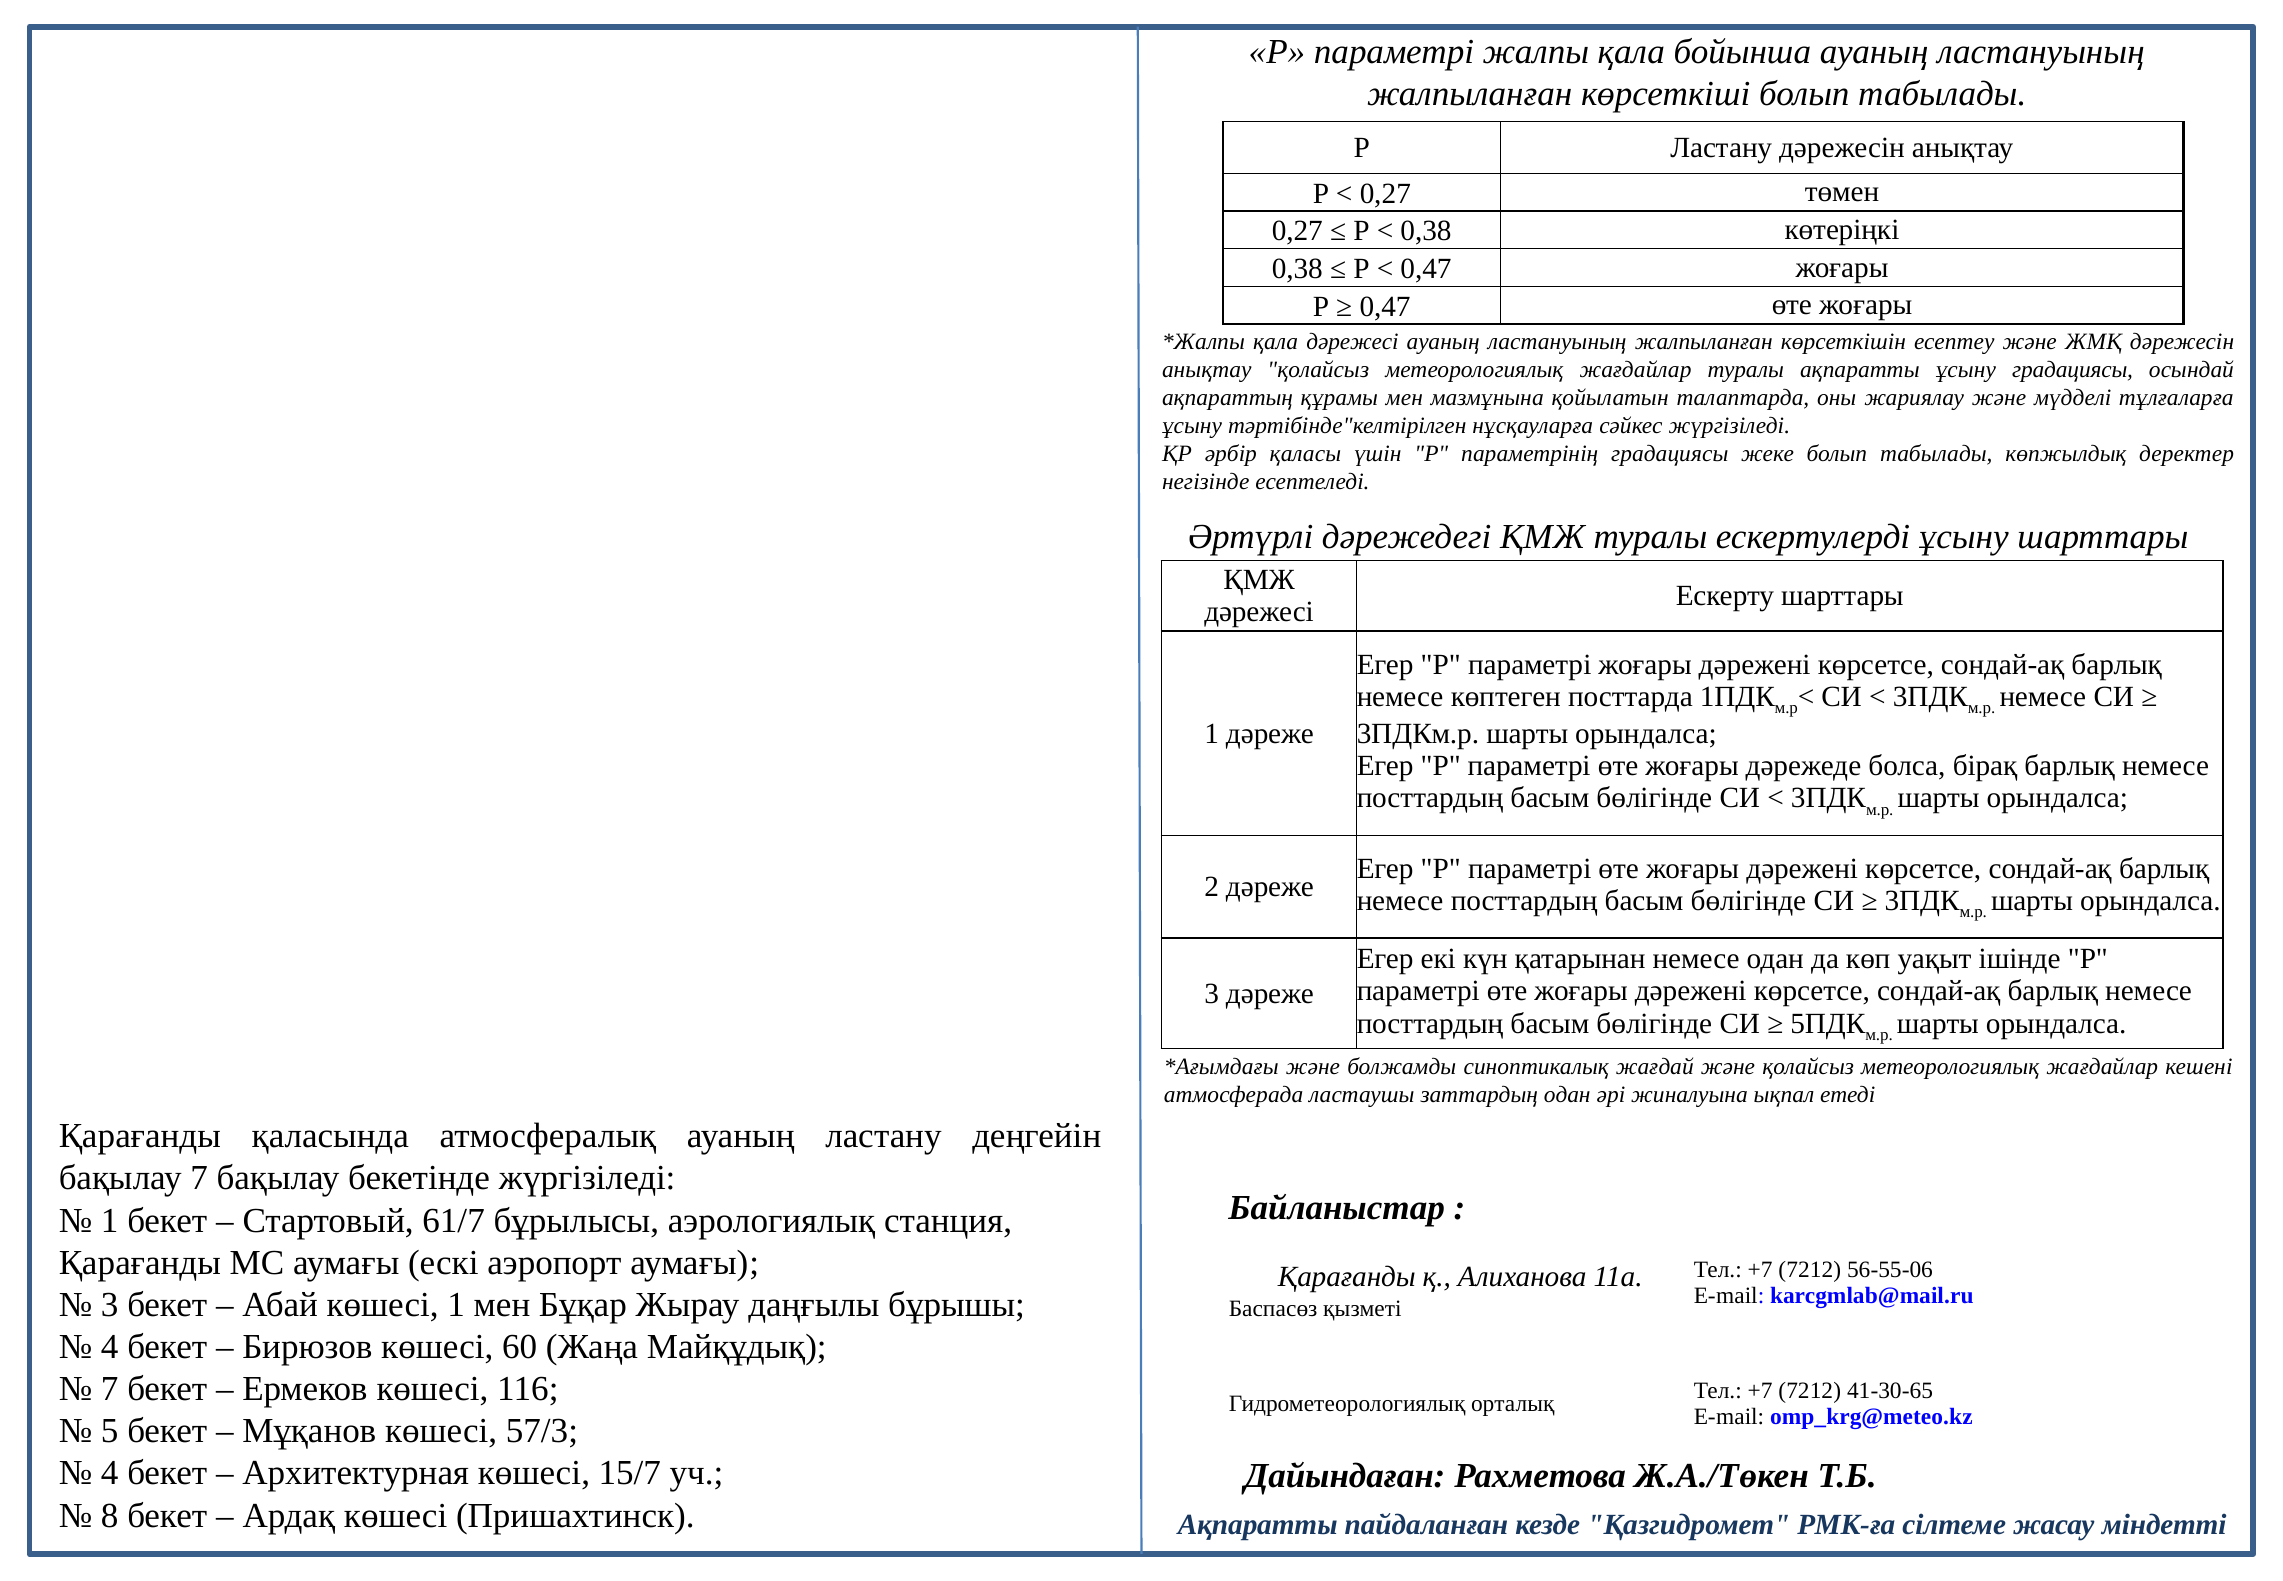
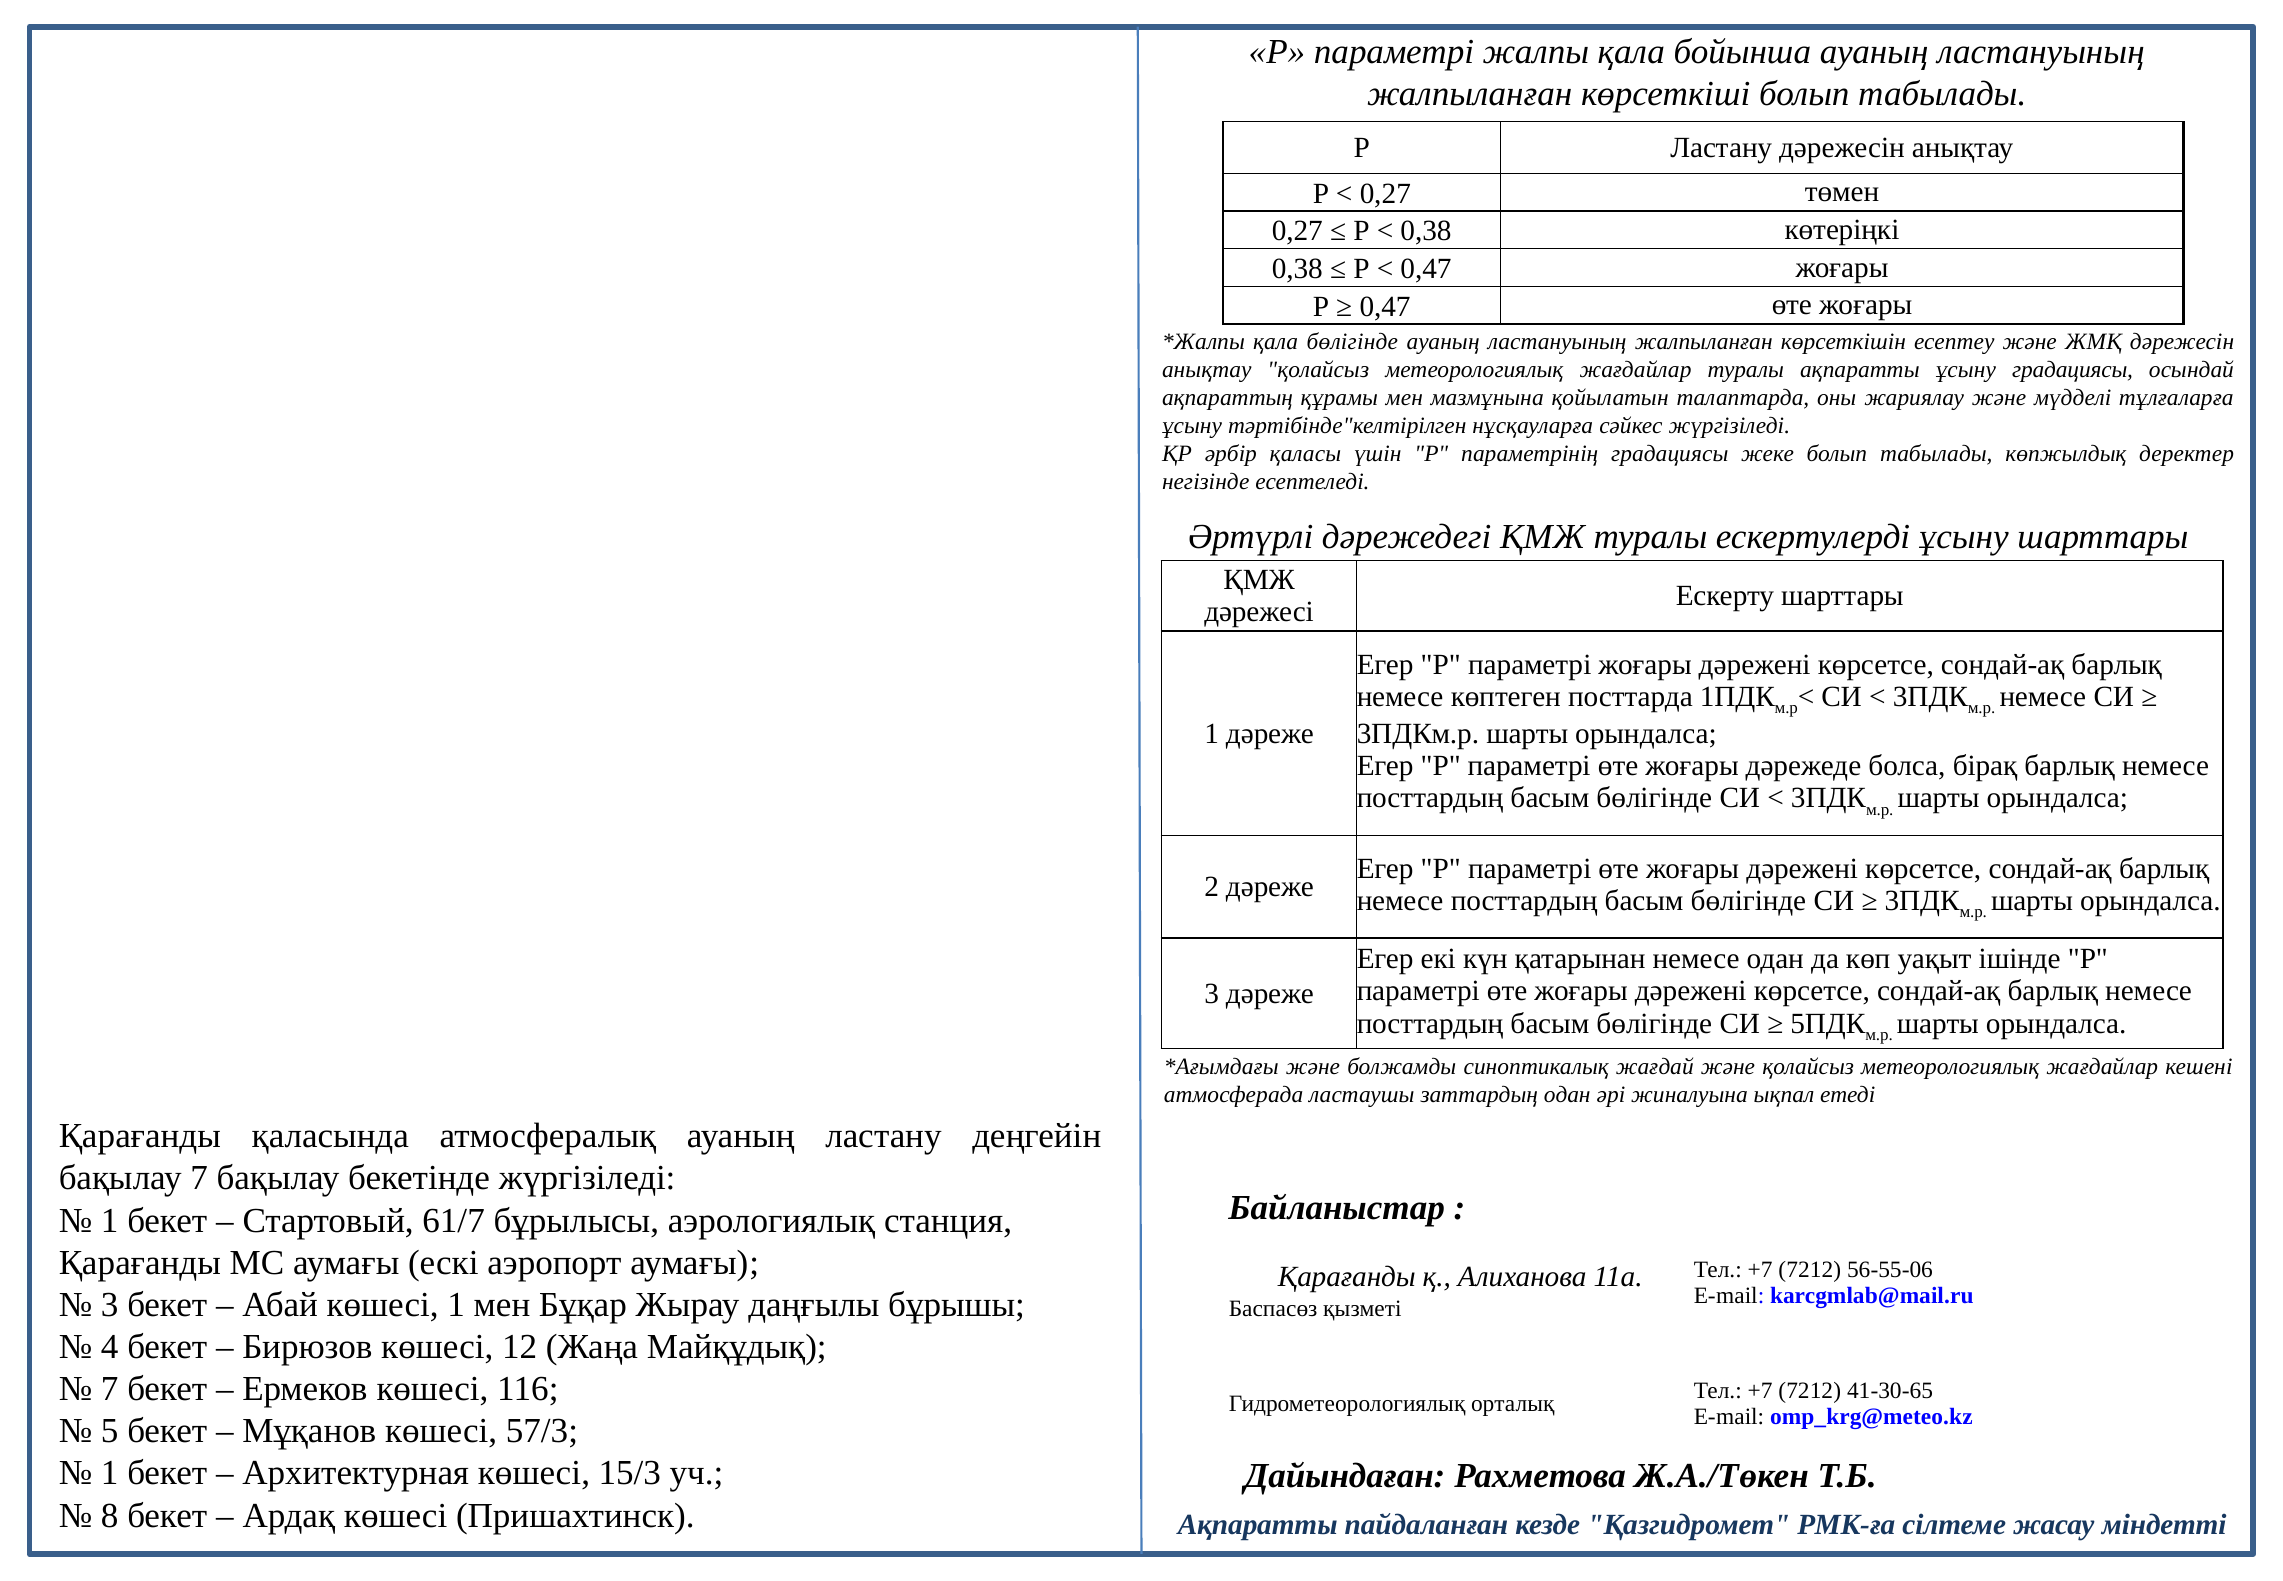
қала дәрежесі: дәрежесі -> бөлігінде
60: 60 -> 12
4 at (110, 1473): 4 -> 1
15/7: 15/7 -> 15/3
